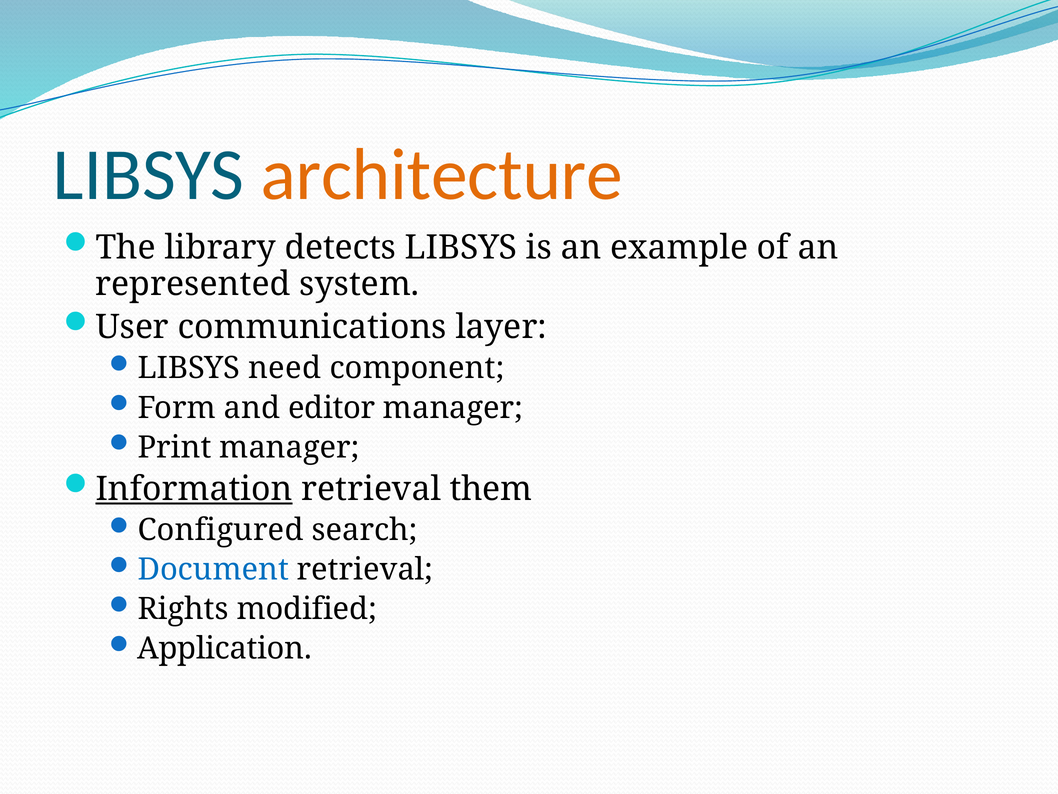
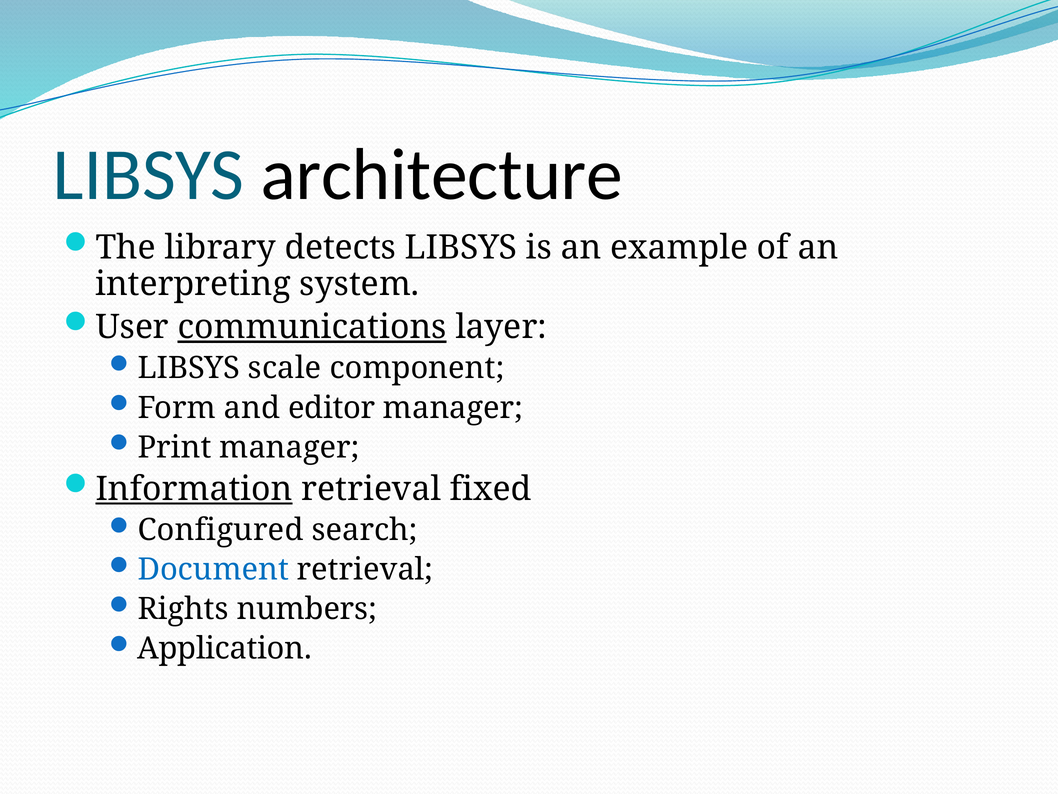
architecture colour: orange -> black
represented: represented -> interpreting
communications underline: none -> present
need: need -> scale
them: them -> fixed
modified: modified -> numbers
